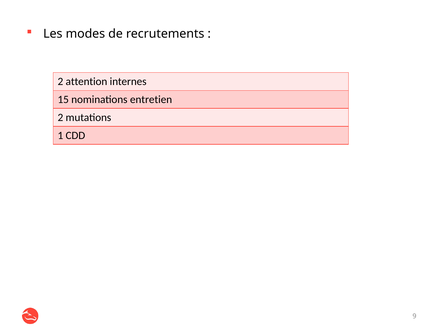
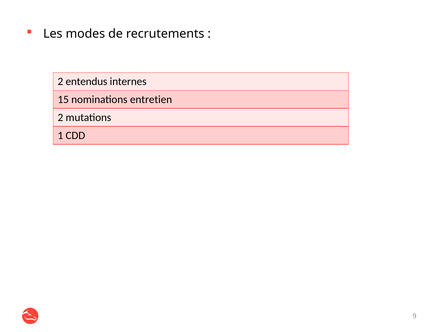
attention: attention -> entendus
